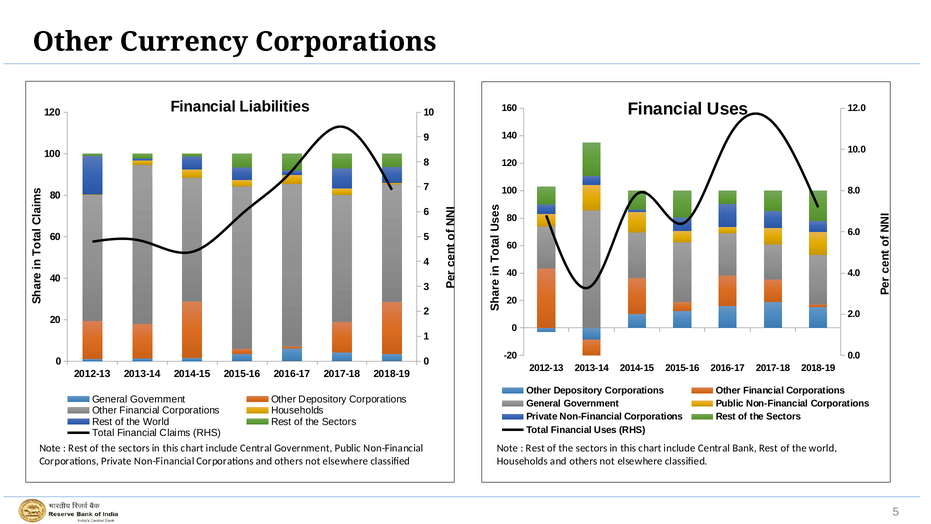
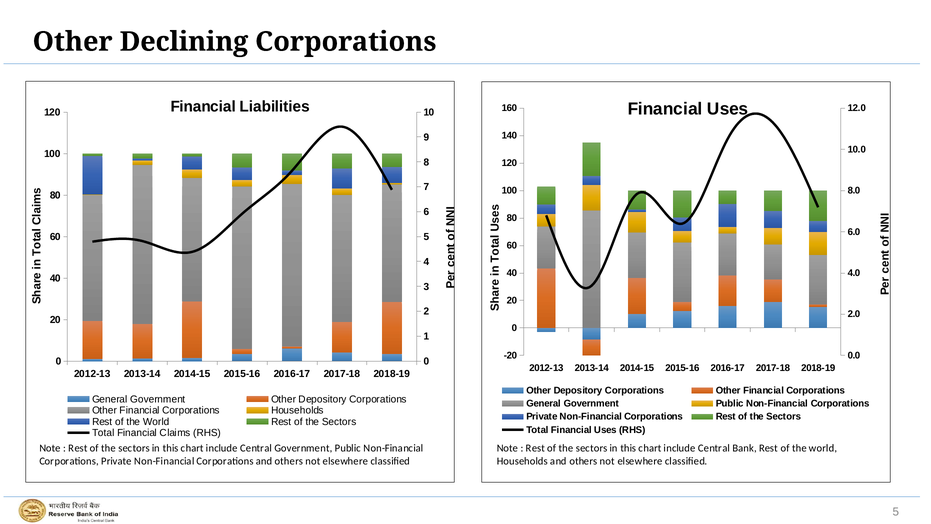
Currency: Currency -> Declining
